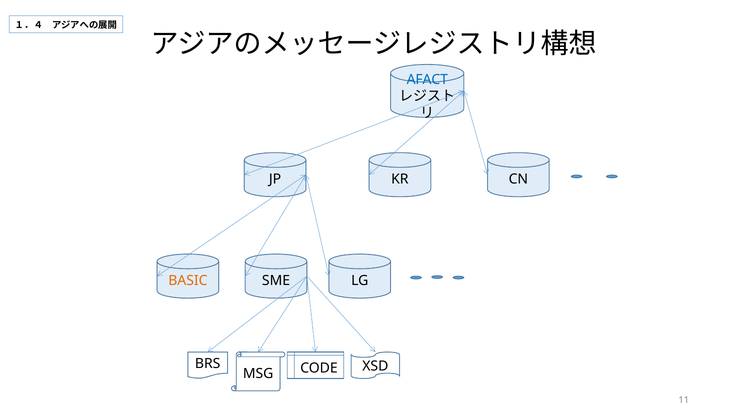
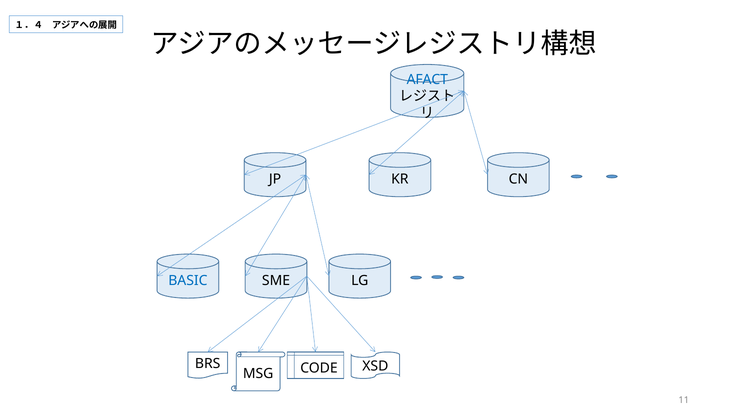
BASIC colour: orange -> blue
